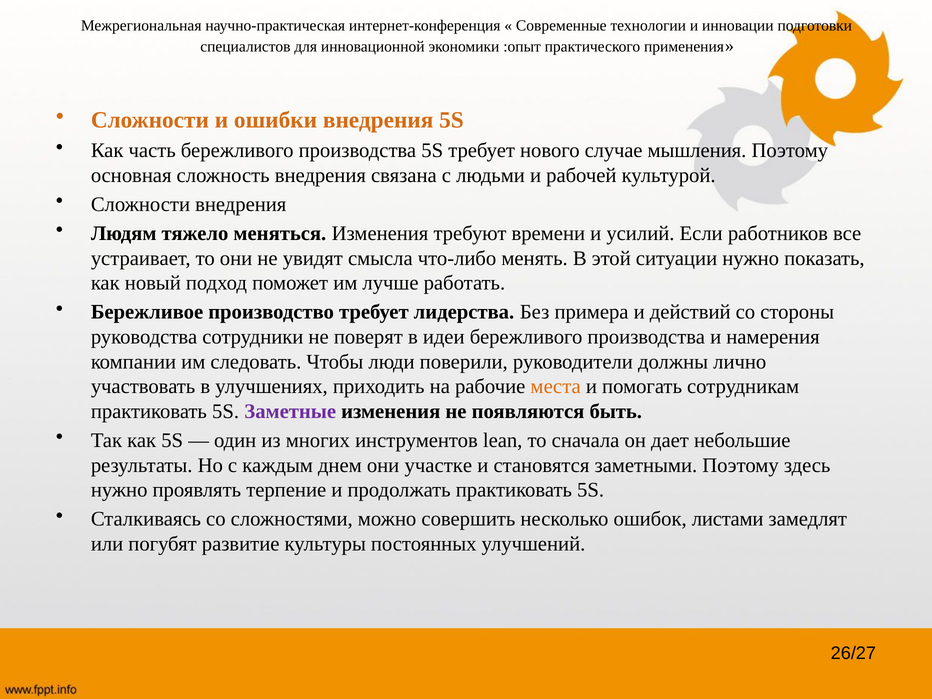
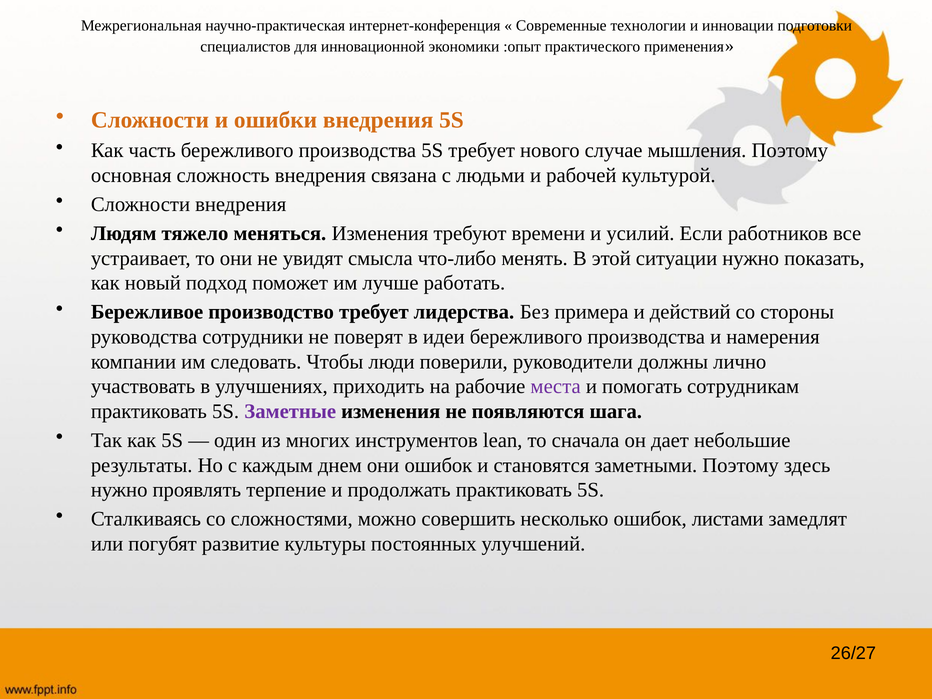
места colour: orange -> purple
быть: быть -> шага
они участке: участке -> ошибок
